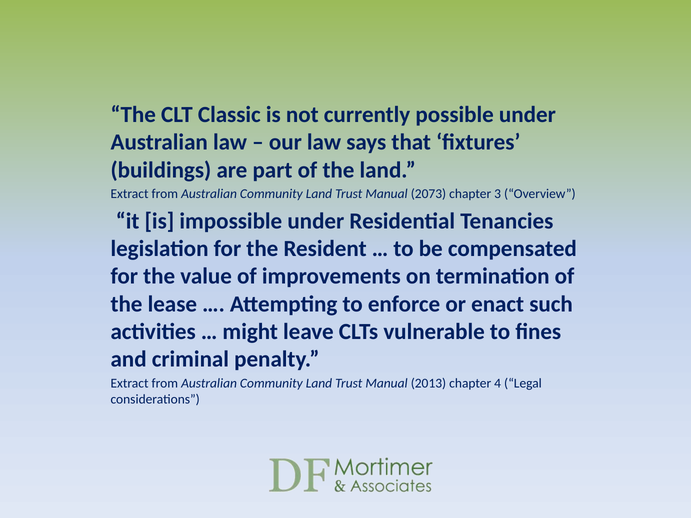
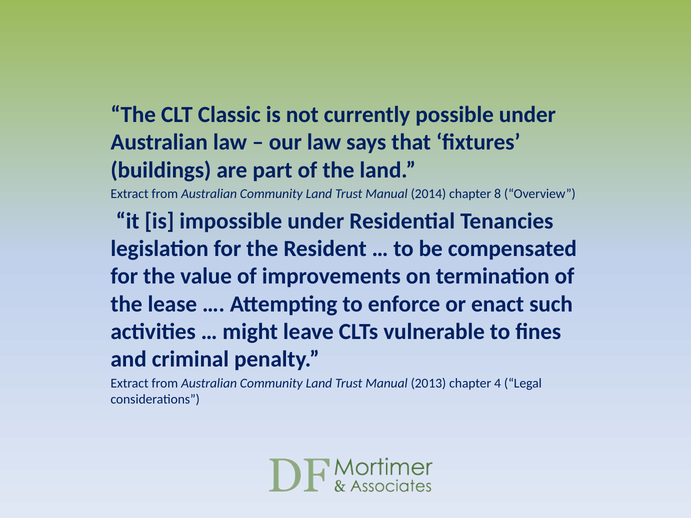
2073: 2073 -> 2014
3: 3 -> 8
